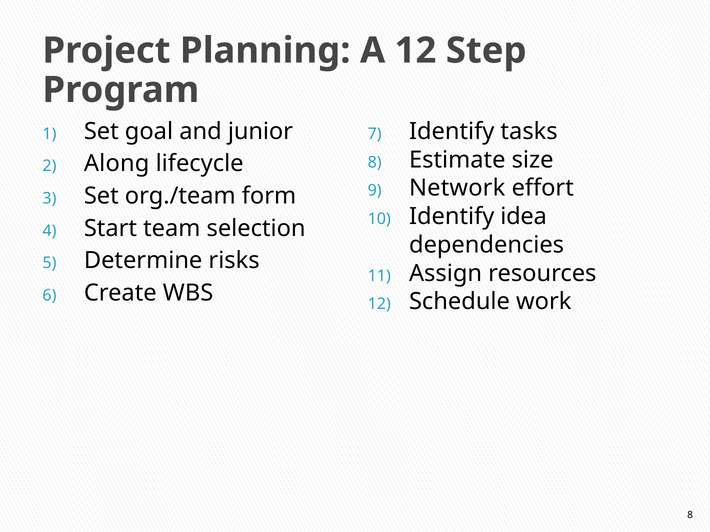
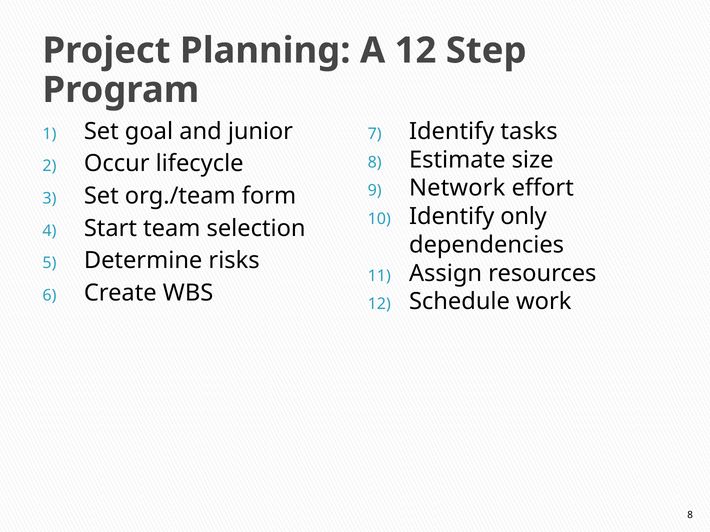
Along: Along -> Occur
idea: idea -> only
